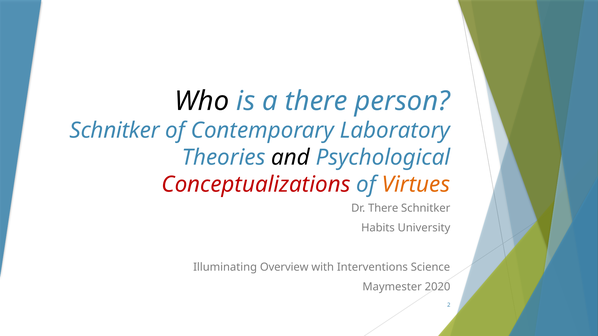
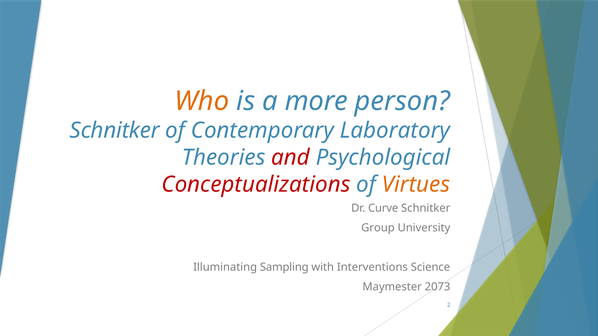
Who colour: black -> orange
a there: there -> more
and colour: black -> red
Dr There: There -> Curve
Habits: Habits -> Group
Overview: Overview -> Sampling
2020: 2020 -> 2073
